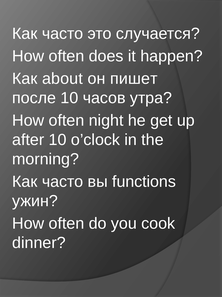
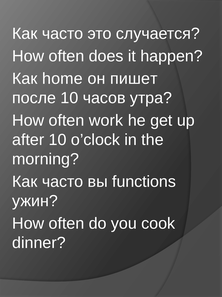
about: about -> home
night: night -> work
